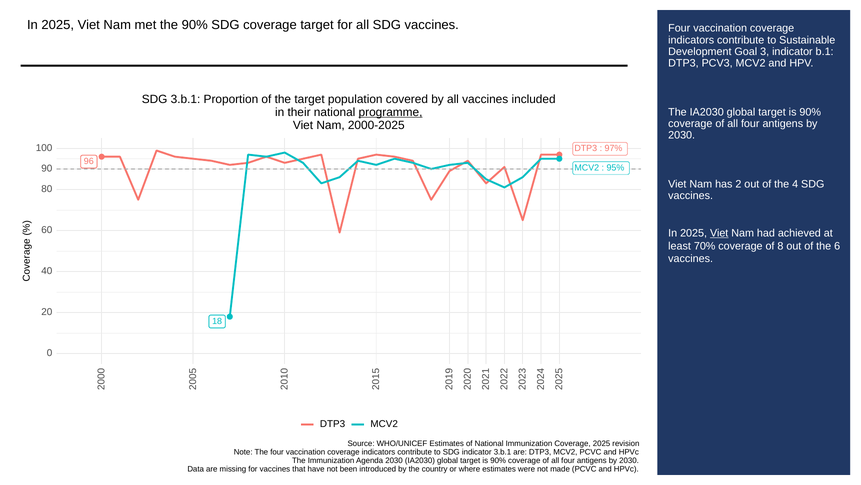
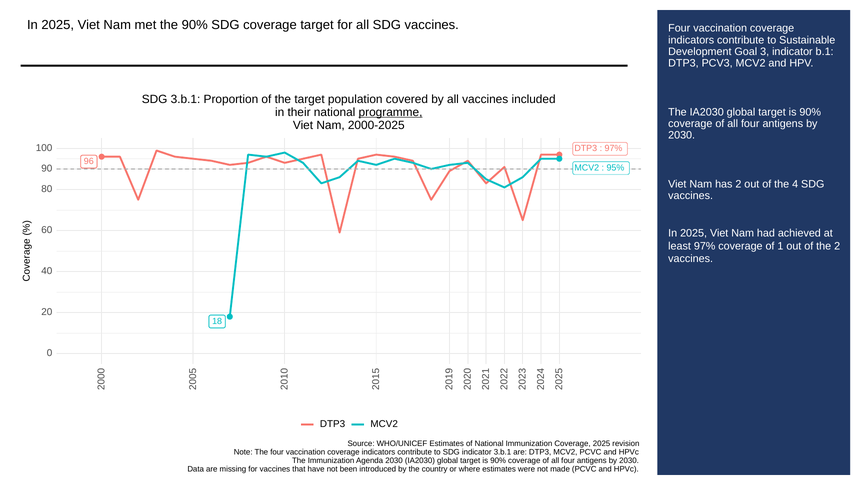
Viet at (719, 233) underline: present -> none
least 70%: 70% -> 97%
of 8: 8 -> 1
the 6: 6 -> 2
